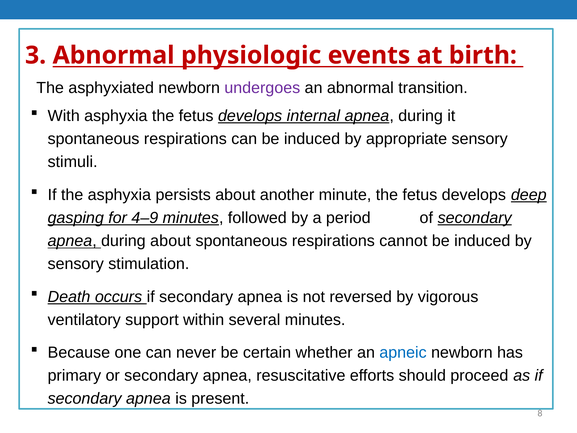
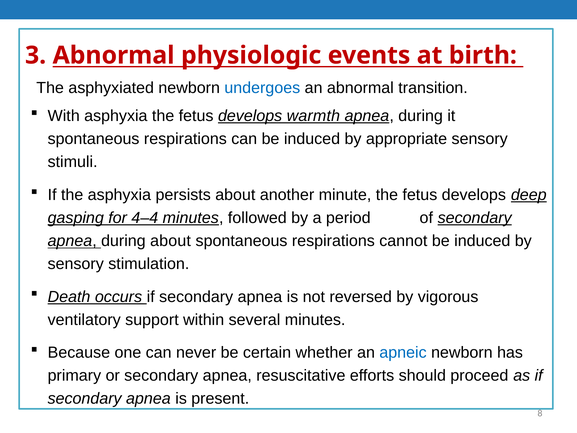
undergoes colour: purple -> blue
internal: internal -> warmth
4–9: 4–9 -> 4–4
